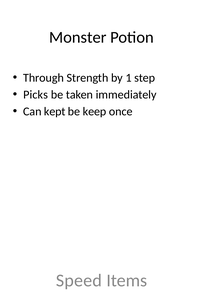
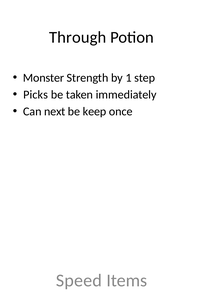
Monster: Monster -> Through
Through: Through -> Monster
kept: kept -> next
